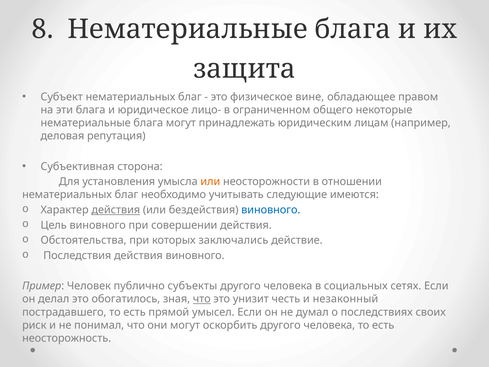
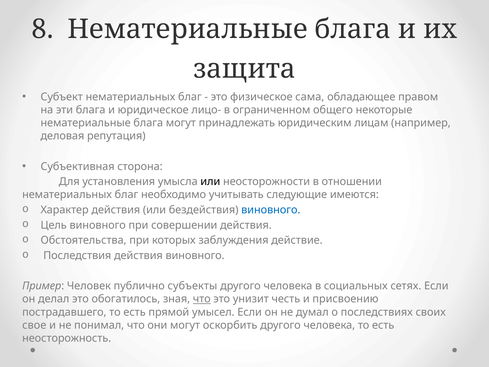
вине: вине -> сама
или at (210, 182) colour: orange -> black
действия at (116, 210) underline: present -> none
заключались: заключались -> заблуждения
незаконный: незаконный -> присвоению
риск: риск -> свое
